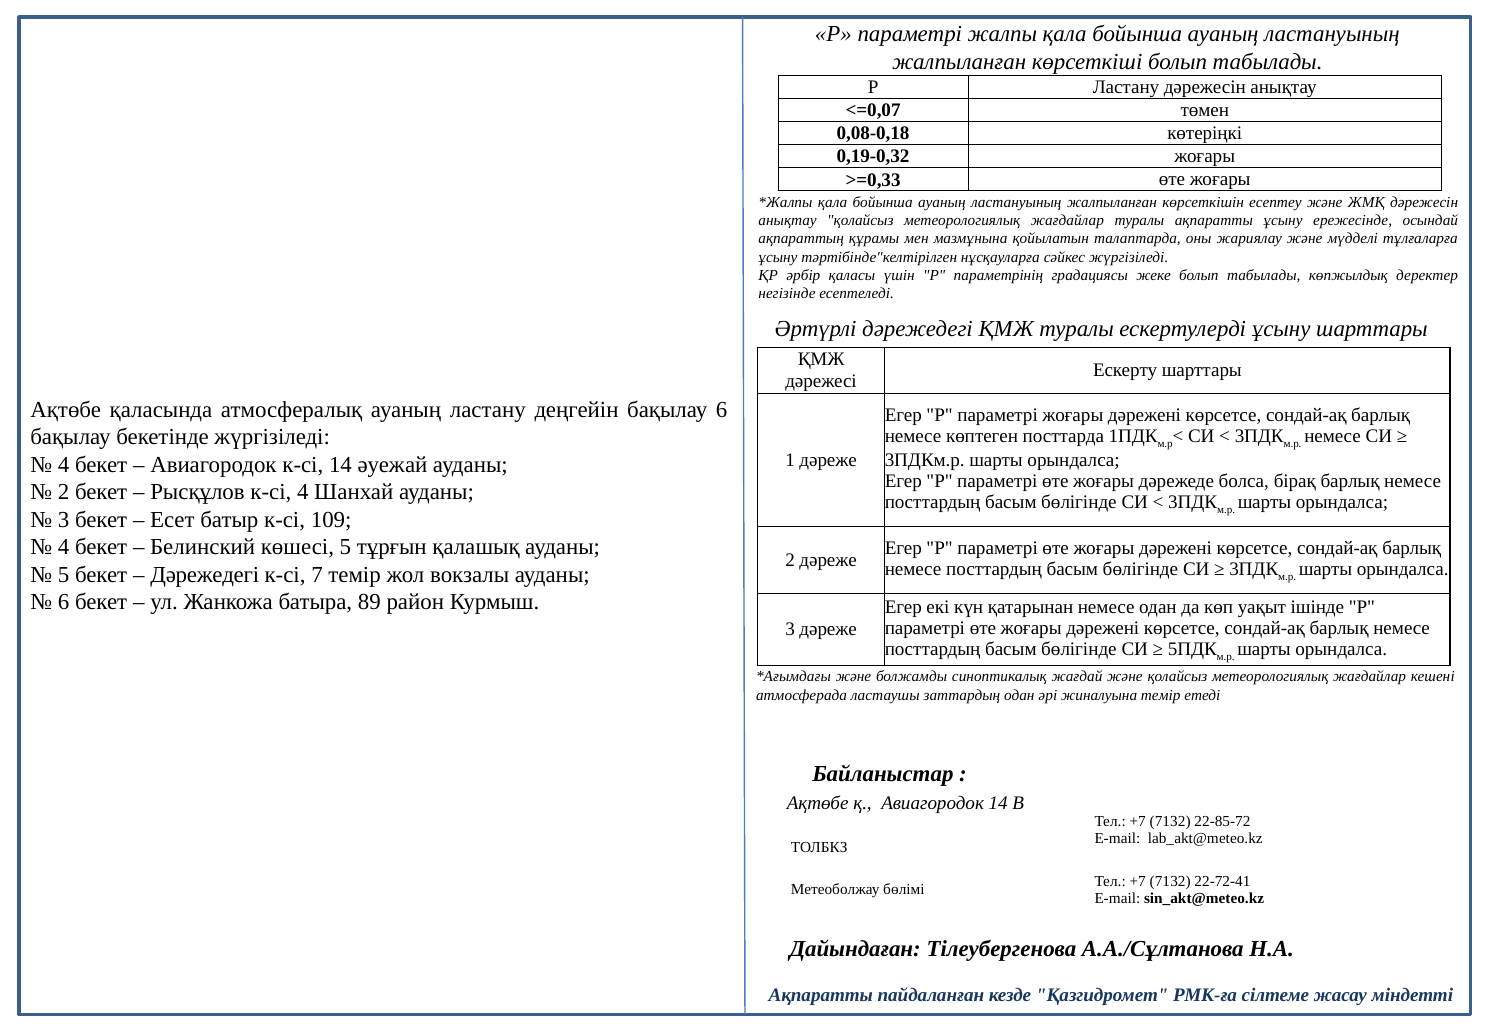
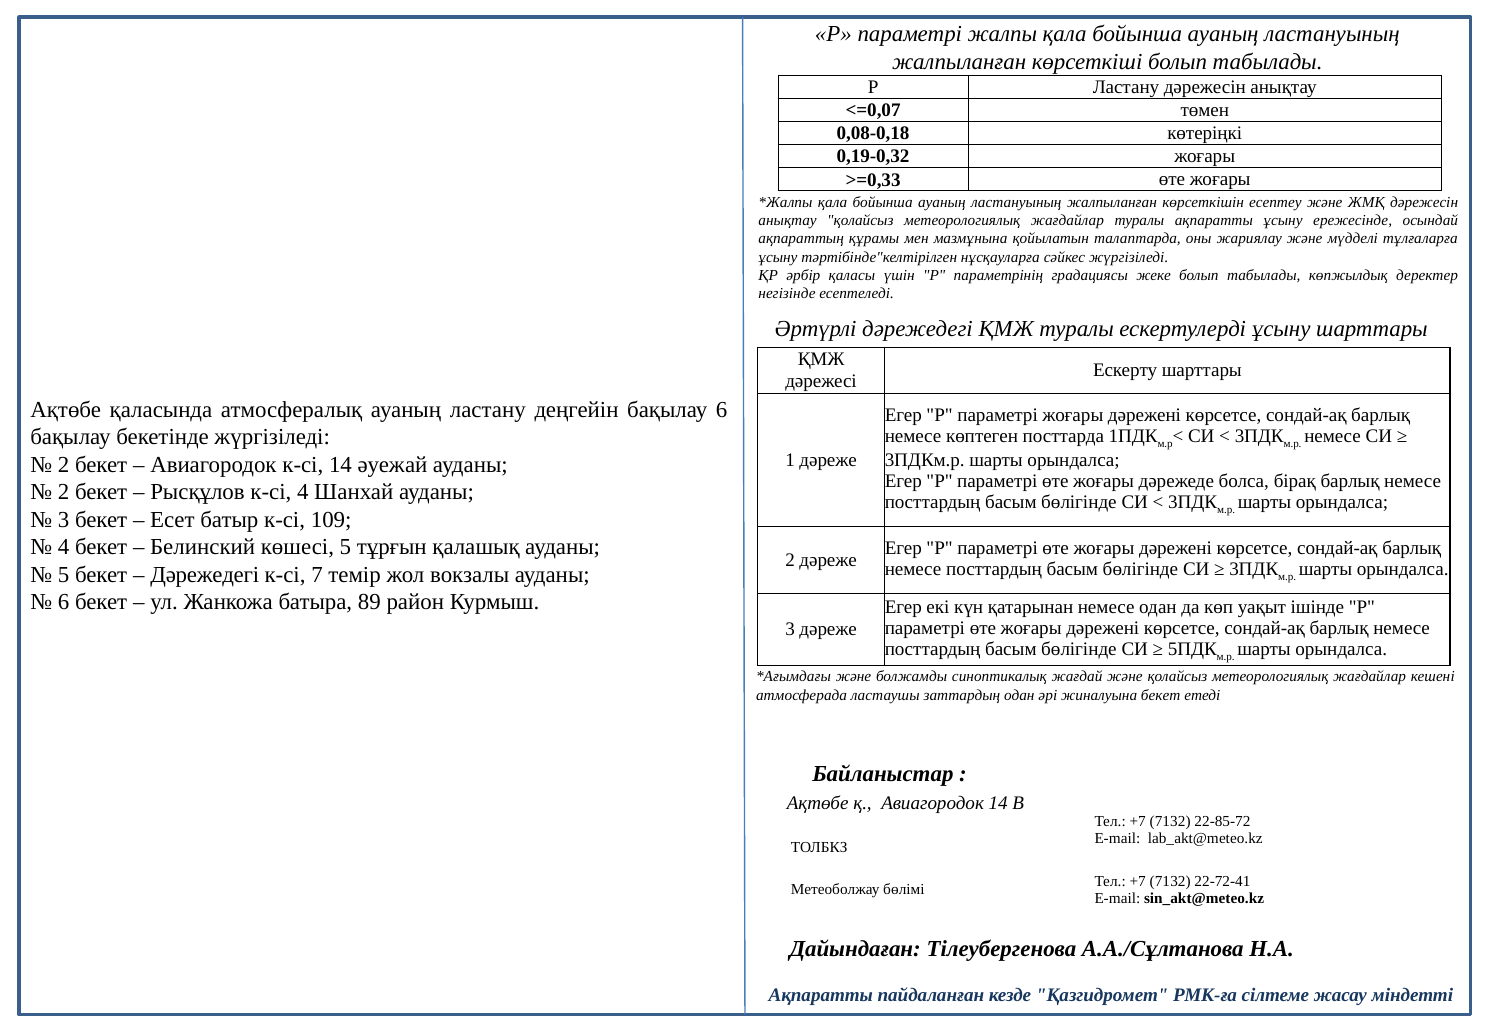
4 at (64, 464): 4 -> 2
жиналуына темір: темір -> бекет
